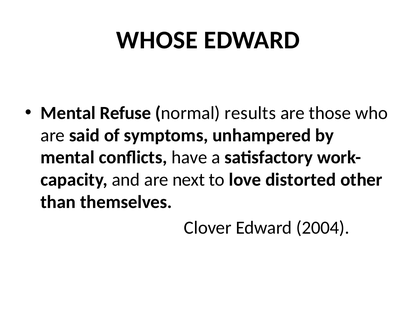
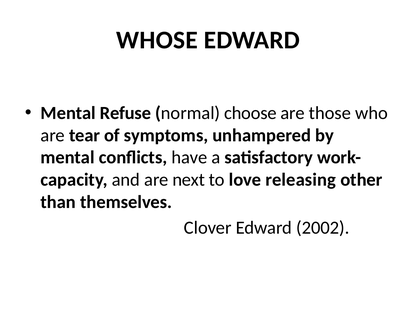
results: results -> choose
said: said -> tear
distorted: distorted -> releasing
2004: 2004 -> 2002
